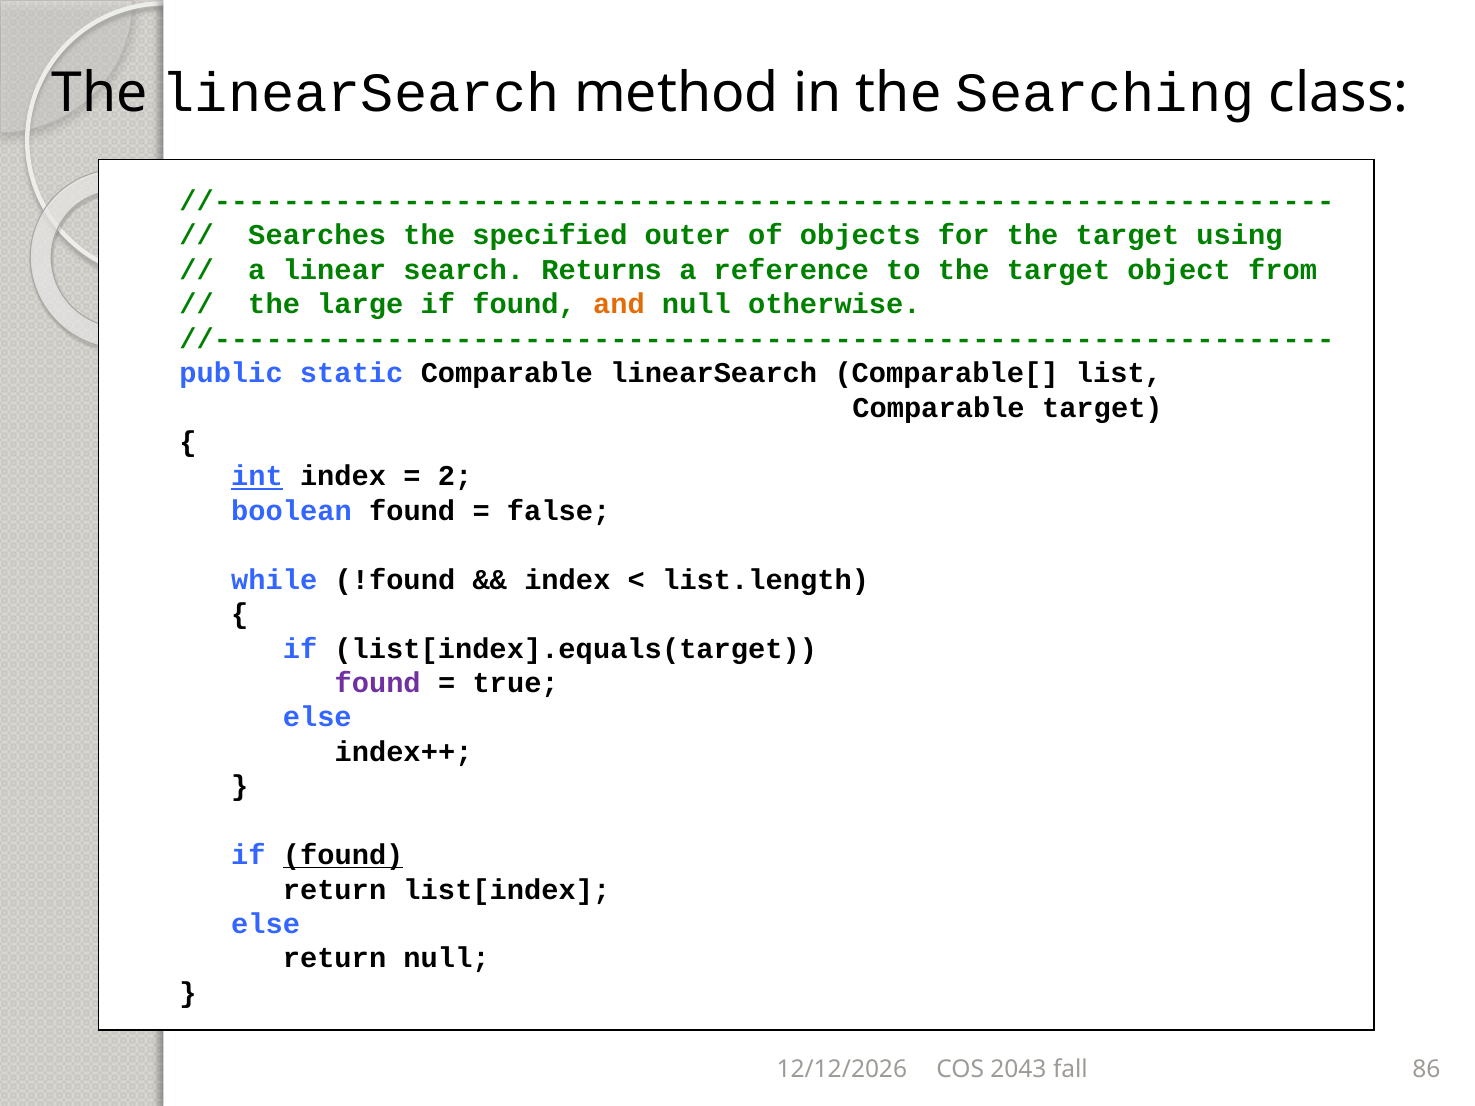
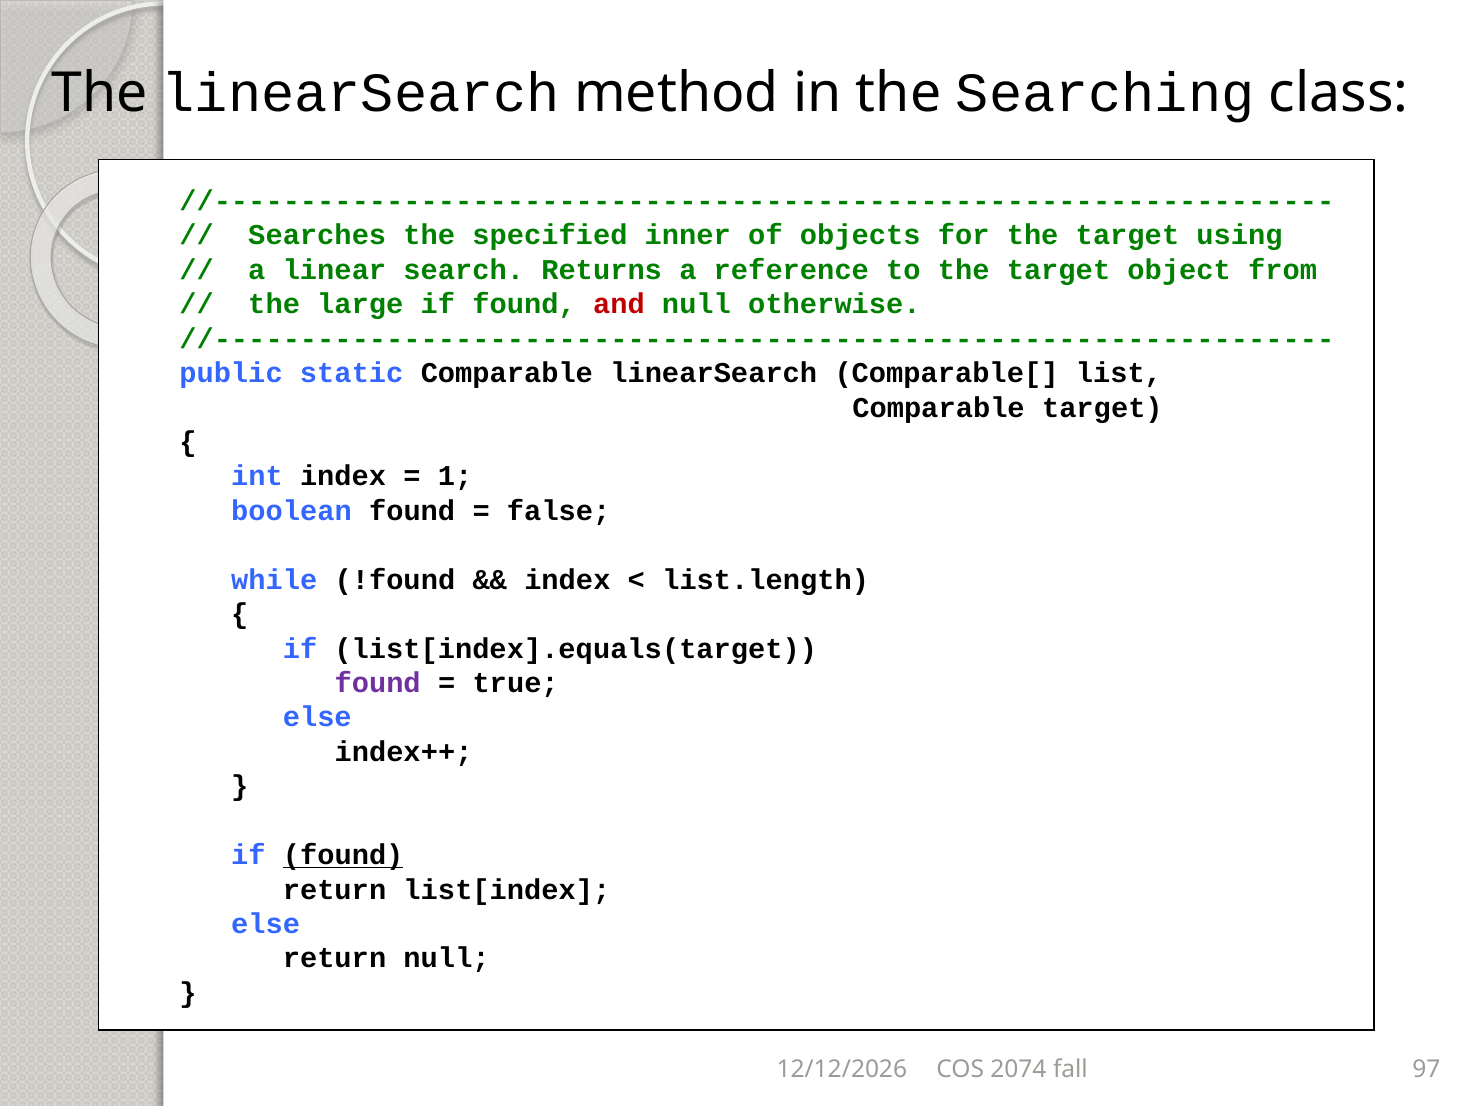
outer: outer -> inner
and colour: orange -> red
int underline: present -> none
2: 2 -> 1
2043: 2043 -> 2074
86: 86 -> 97
